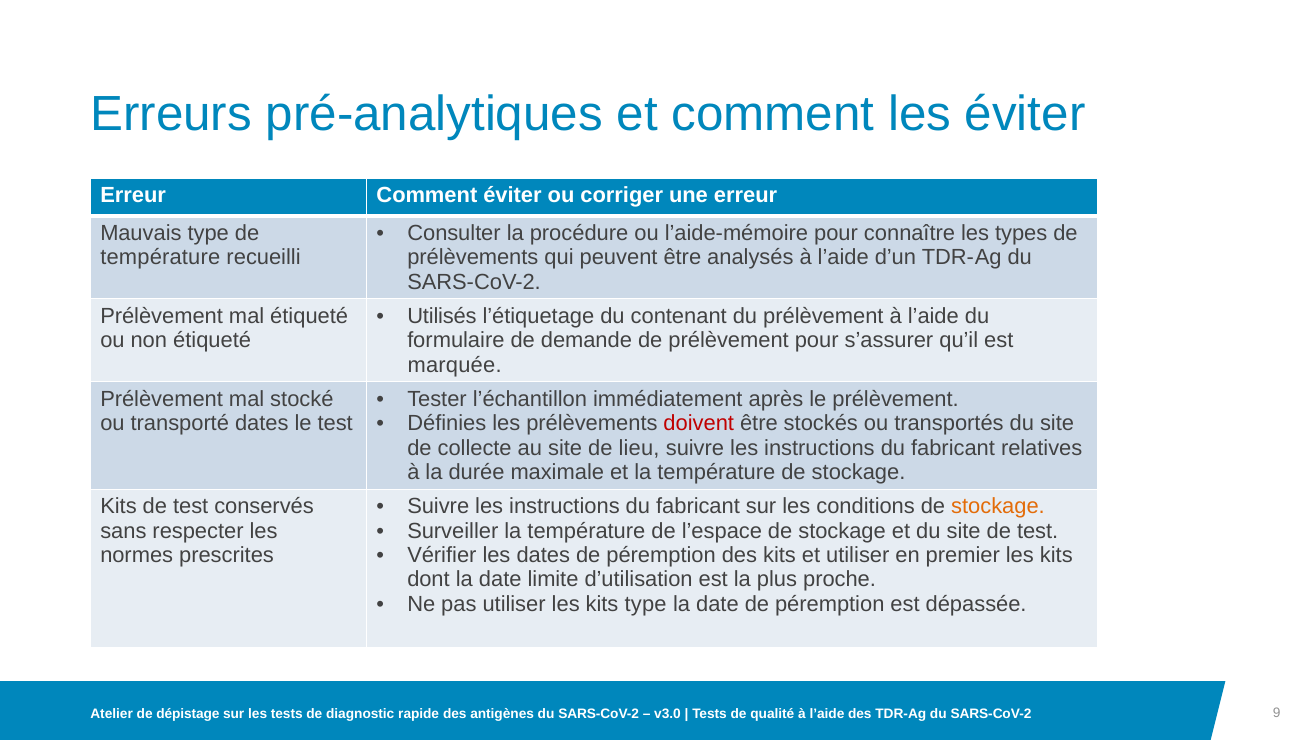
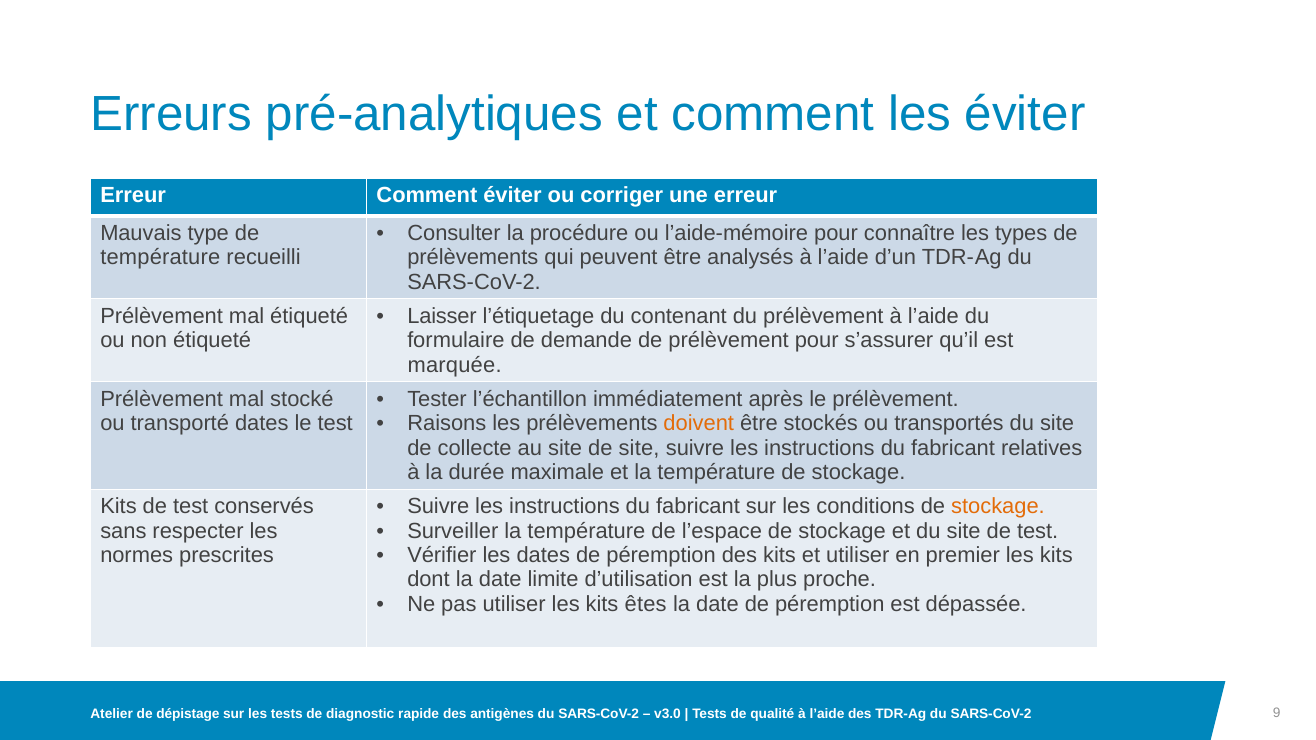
Utilisés: Utilisés -> Laisser
Définies: Définies -> Raisons
doivent colour: red -> orange
de lieu: lieu -> site
kits type: type -> êtes
